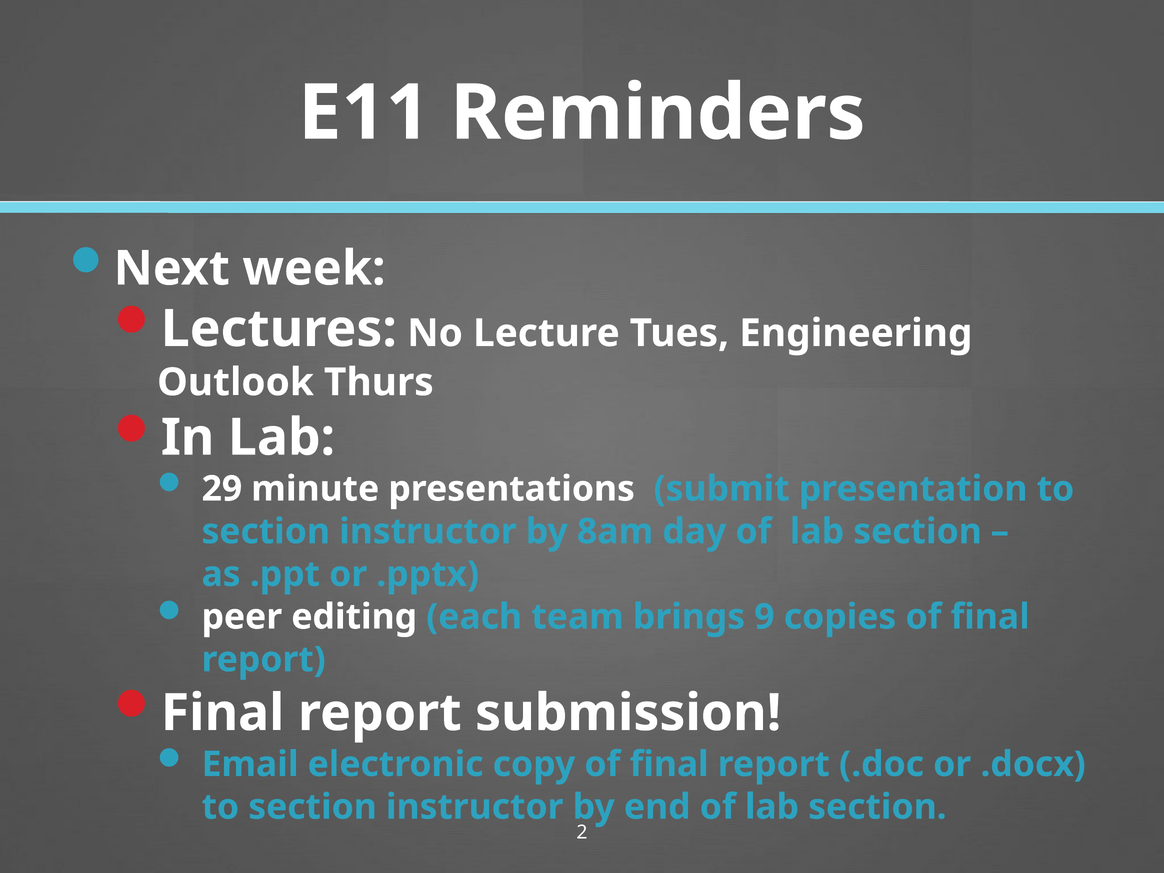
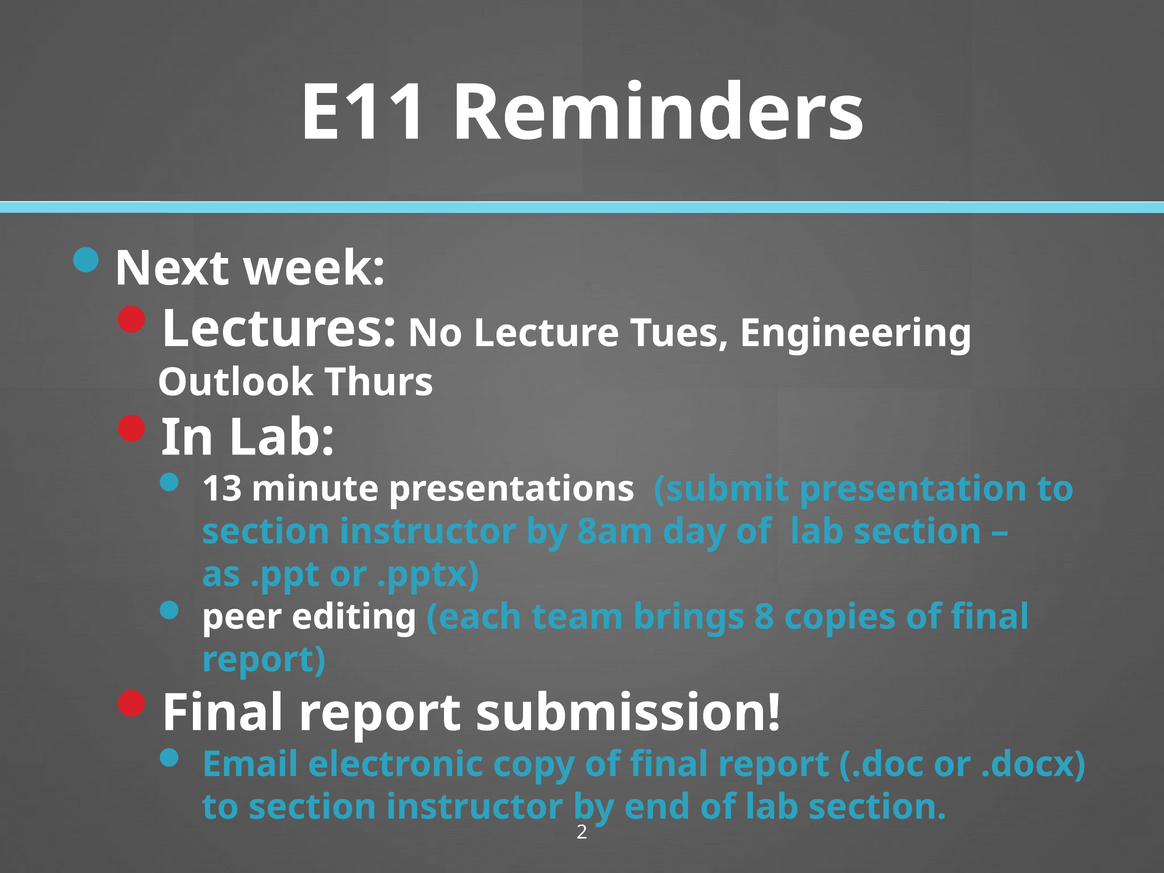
29: 29 -> 13
9: 9 -> 8
